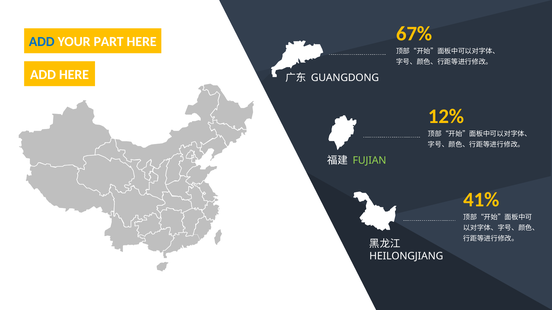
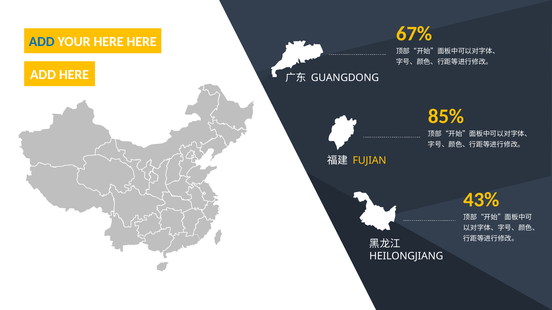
YOUR PART: PART -> HERE
12%: 12% -> 85%
FUJIAN colour: light green -> yellow
41%: 41% -> 43%
